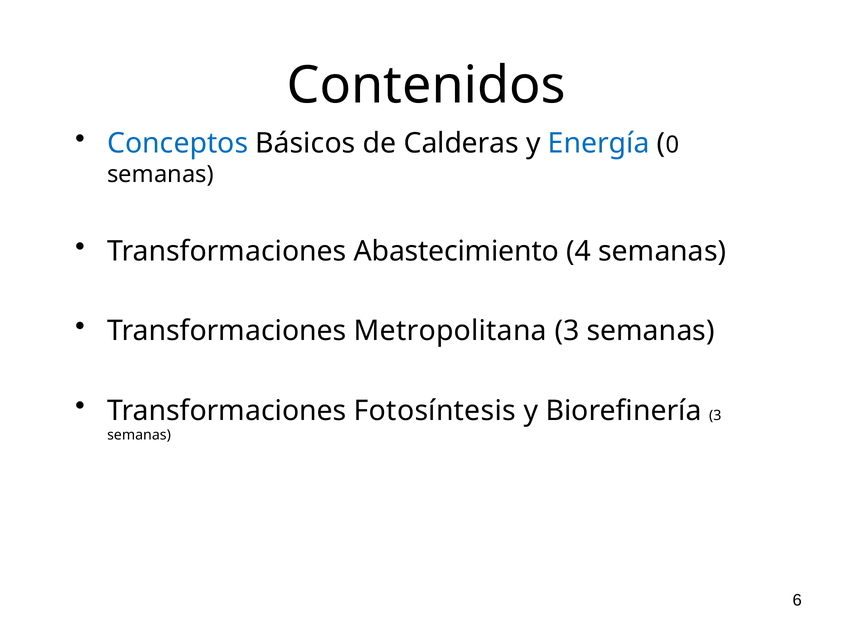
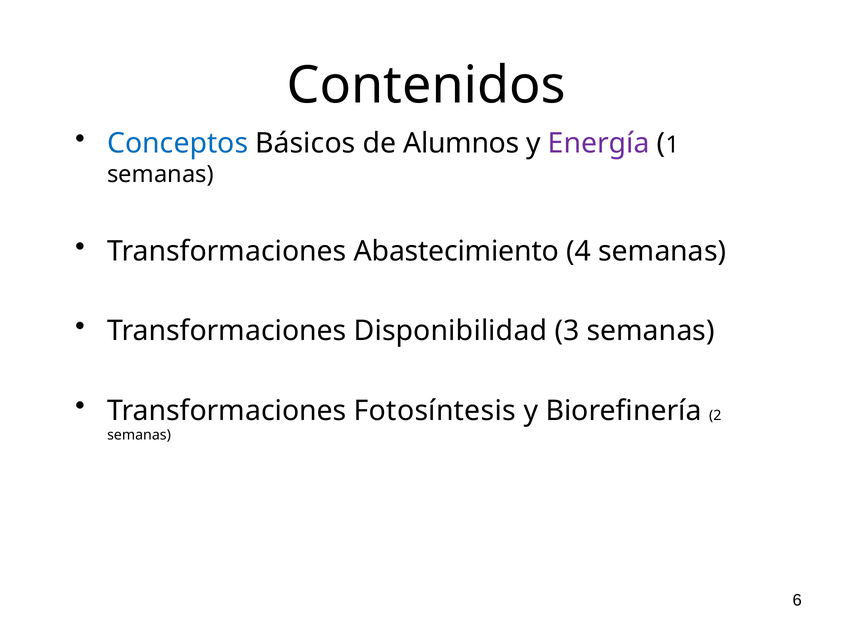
Calderas: Calderas -> Alumnos
Energía colour: blue -> purple
0: 0 -> 1
Metropolitana: Metropolitana -> Disponibilidad
Biorefinería 3: 3 -> 2
